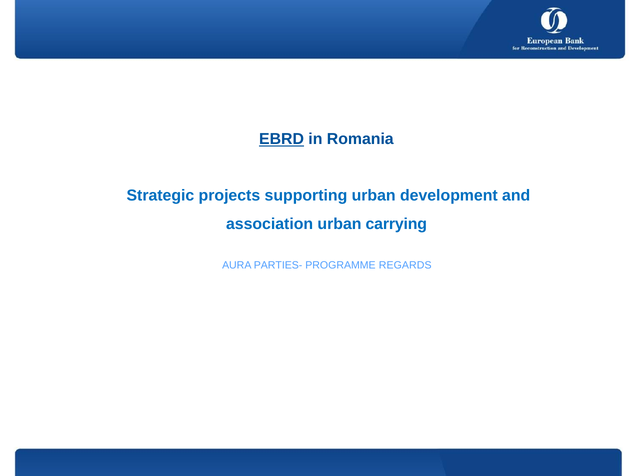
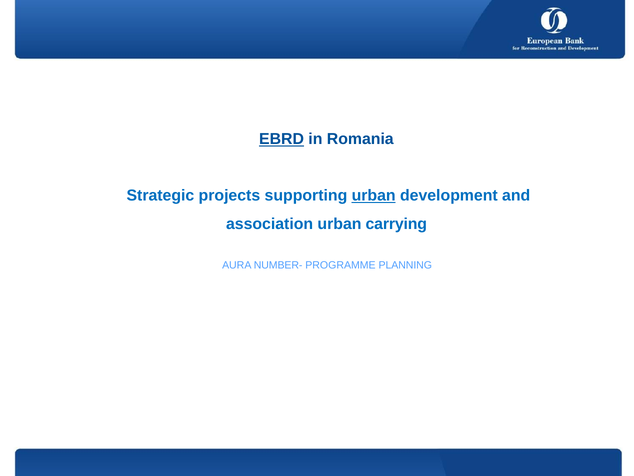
urban at (374, 195) underline: none -> present
PARTIES-: PARTIES- -> NUMBER-
REGARDS: REGARDS -> PLANNING
